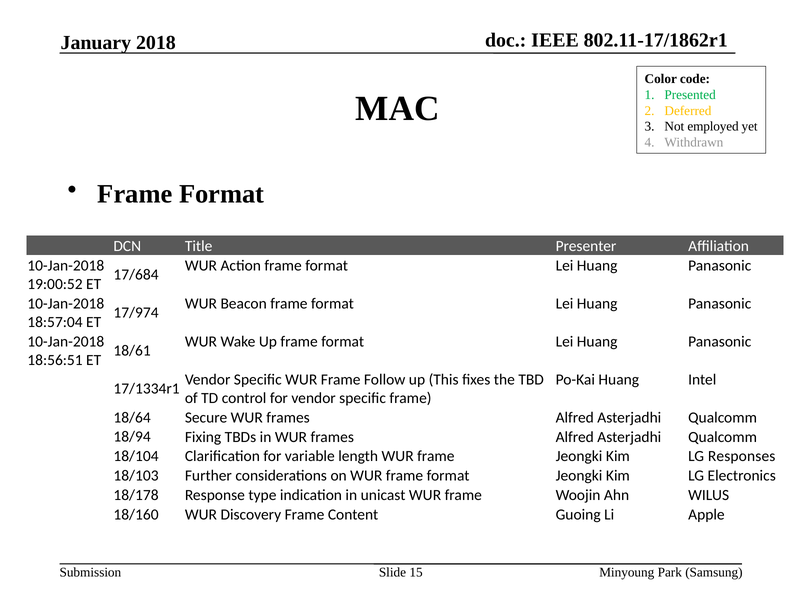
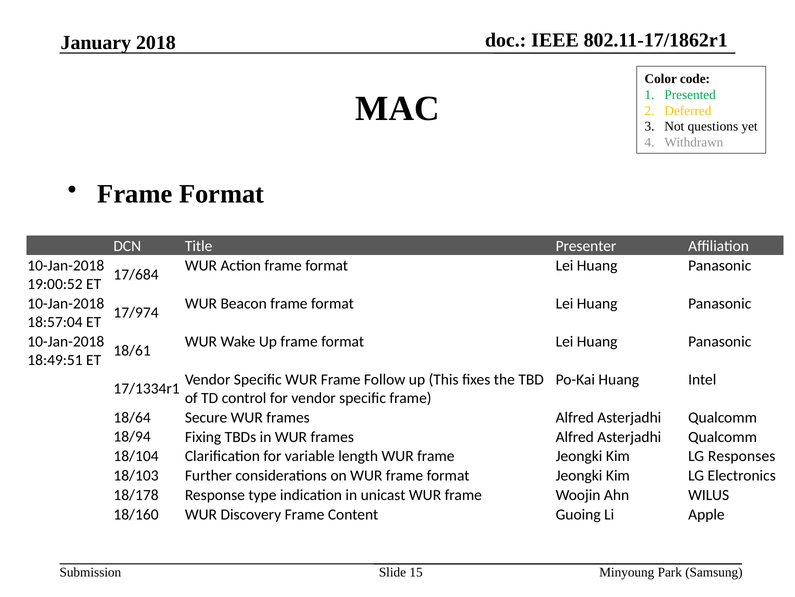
employed: employed -> questions
18:56:51: 18:56:51 -> 18:49:51
